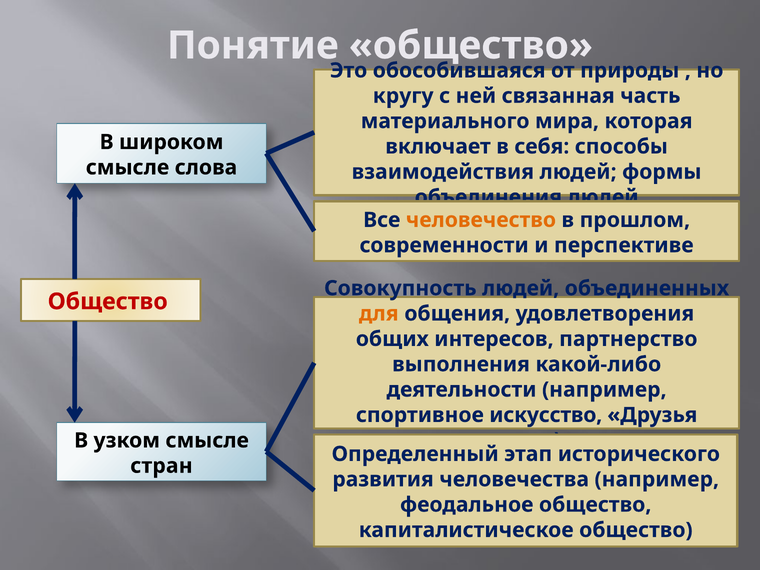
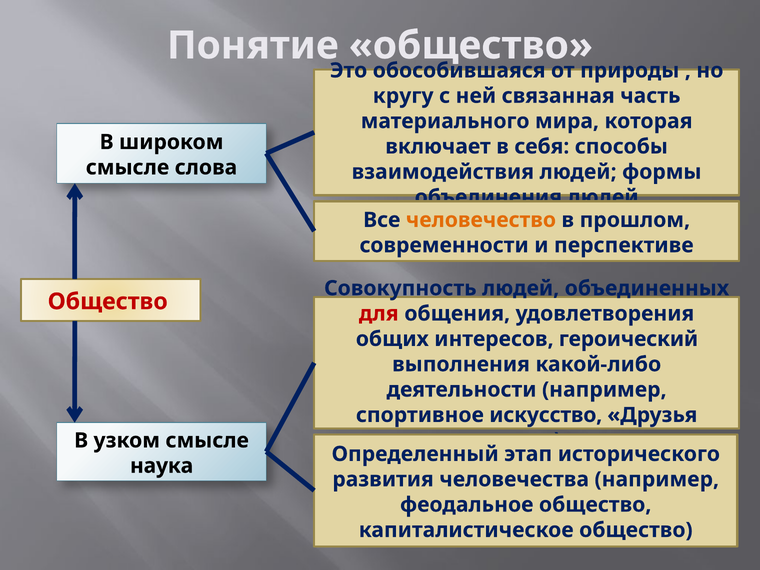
для colour: orange -> red
партнерство: партнерство -> героический
стран: стран -> наука
